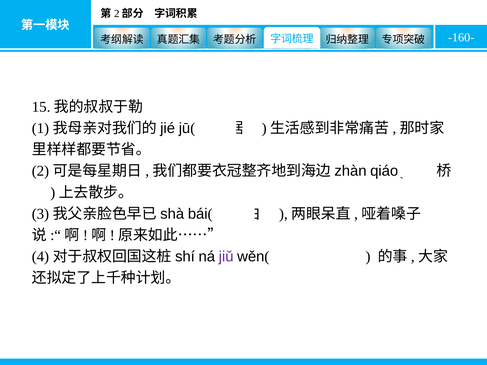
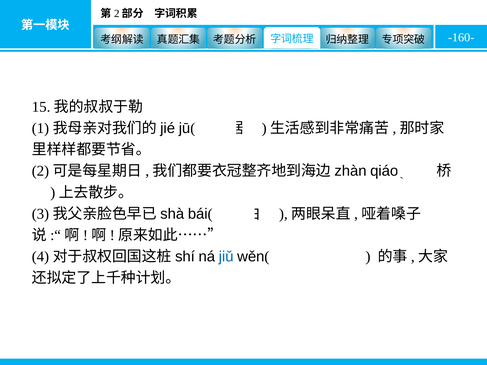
jiǔ colour: purple -> blue
